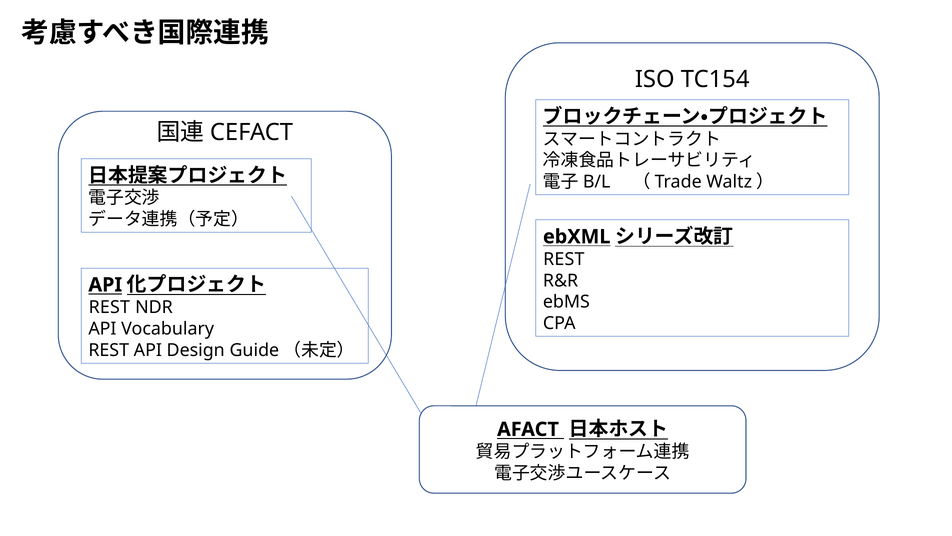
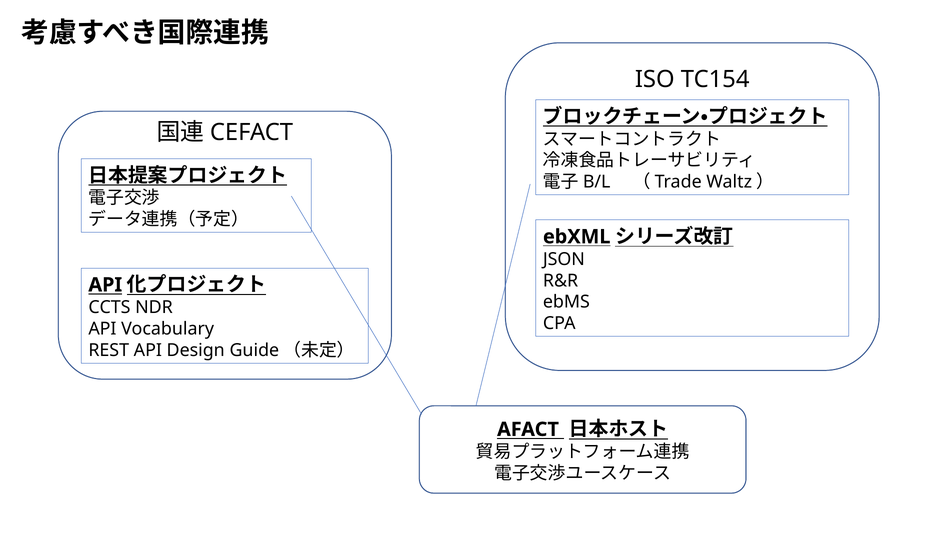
REST at (564, 259): REST -> JSON
REST at (109, 307): REST -> CCTS
